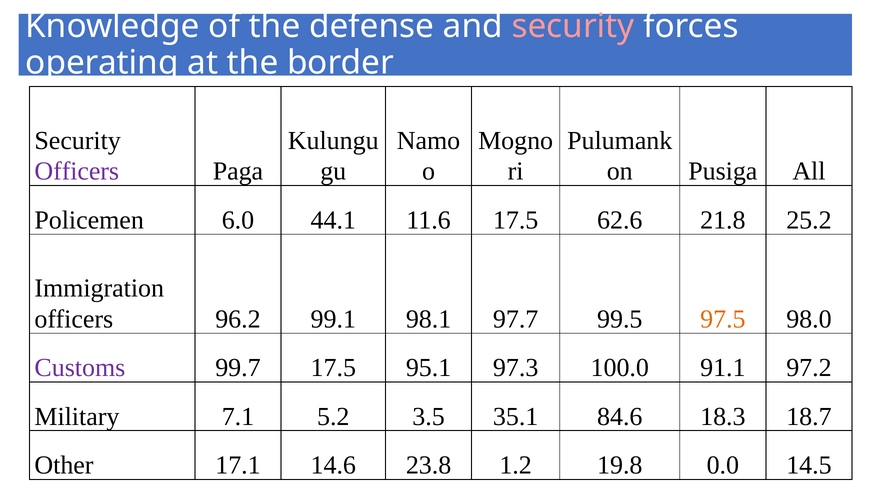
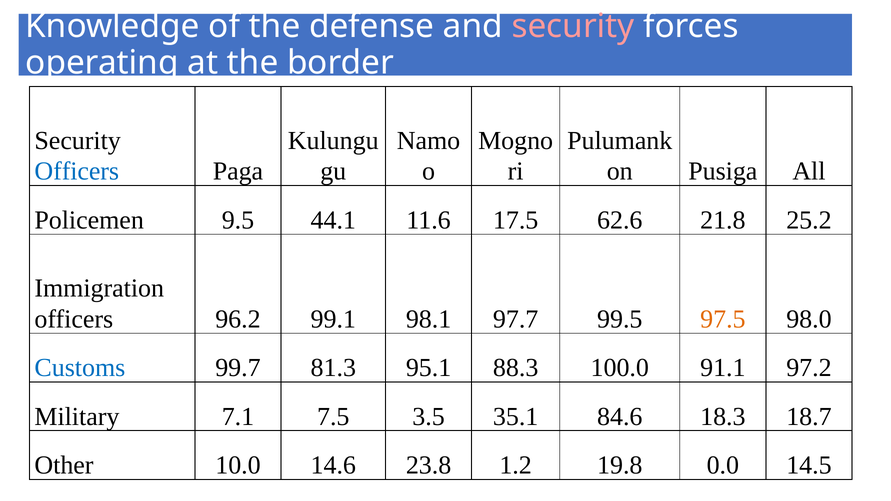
Officers at (77, 171) colour: purple -> blue
6.0: 6.0 -> 9.5
Customs colour: purple -> blue
99.7 17.5: 17.5 -> 81.3
97.3: 97.3 -> 88.3
5.2: 5.2 -> 7.5
17.1: 17.1 -> 10.0
